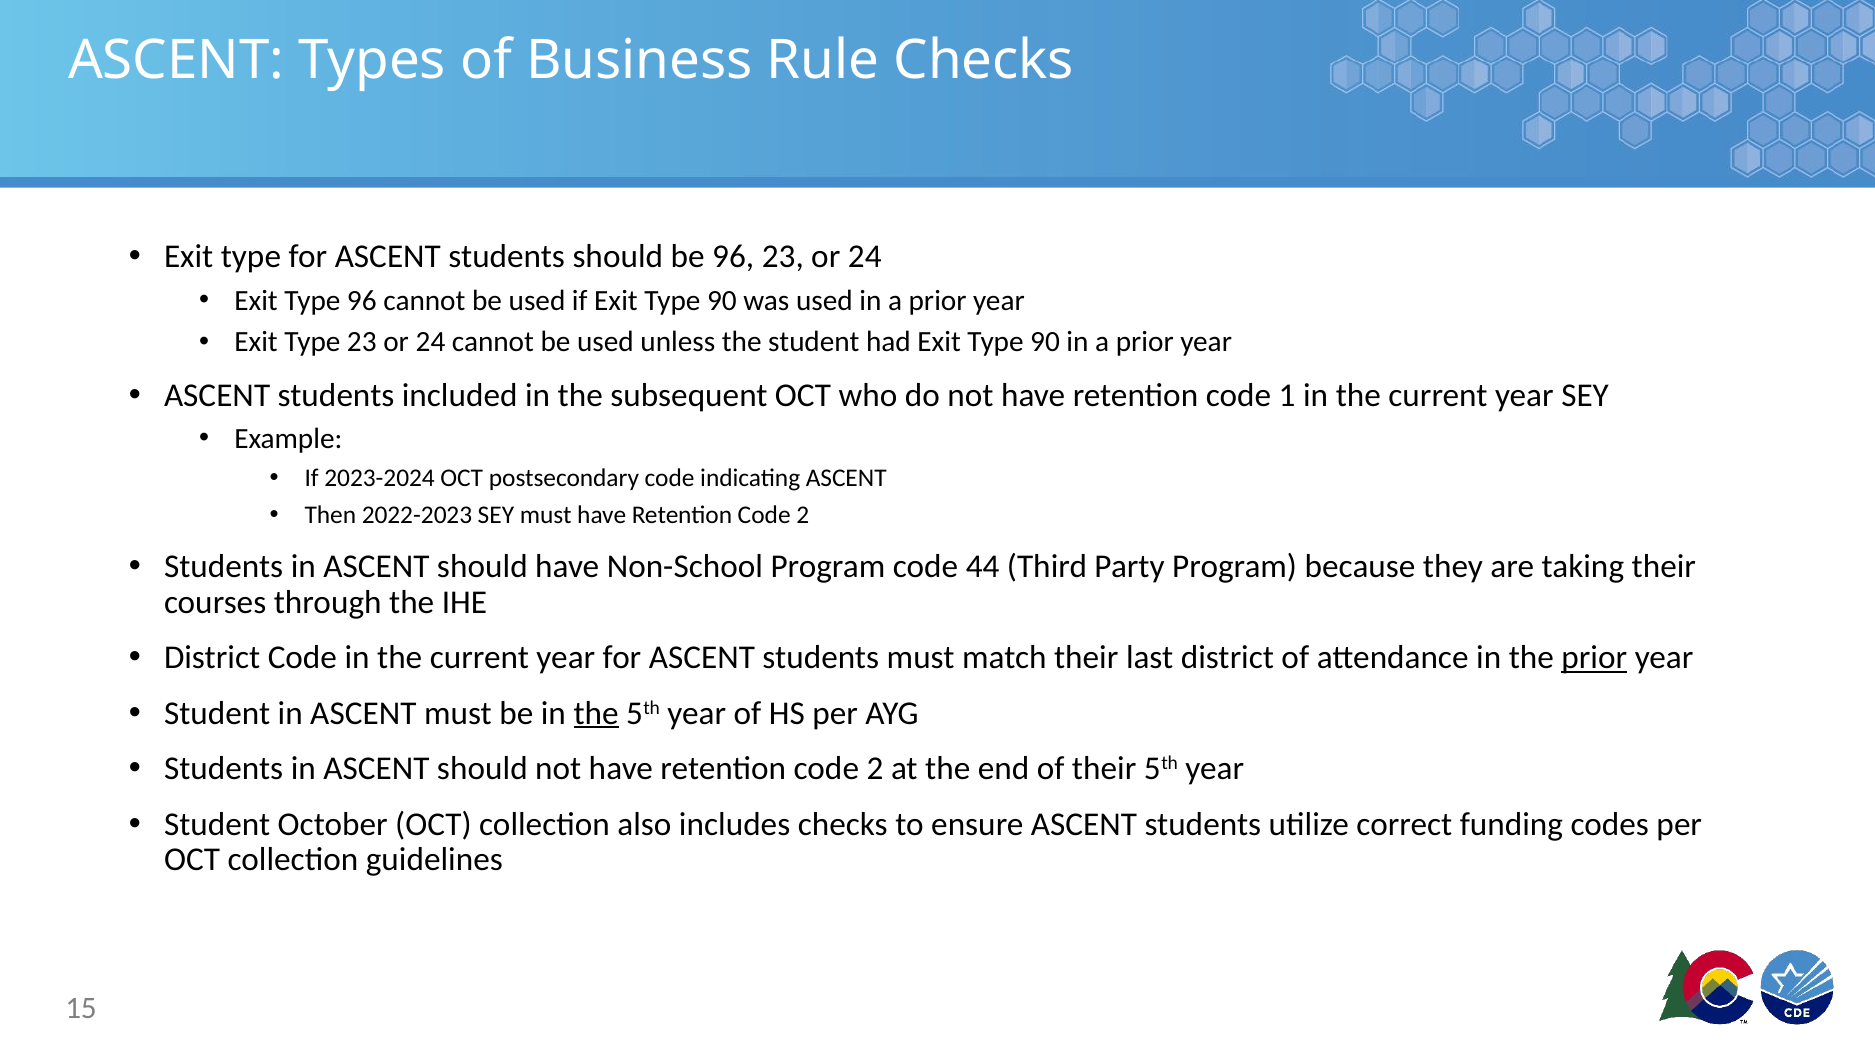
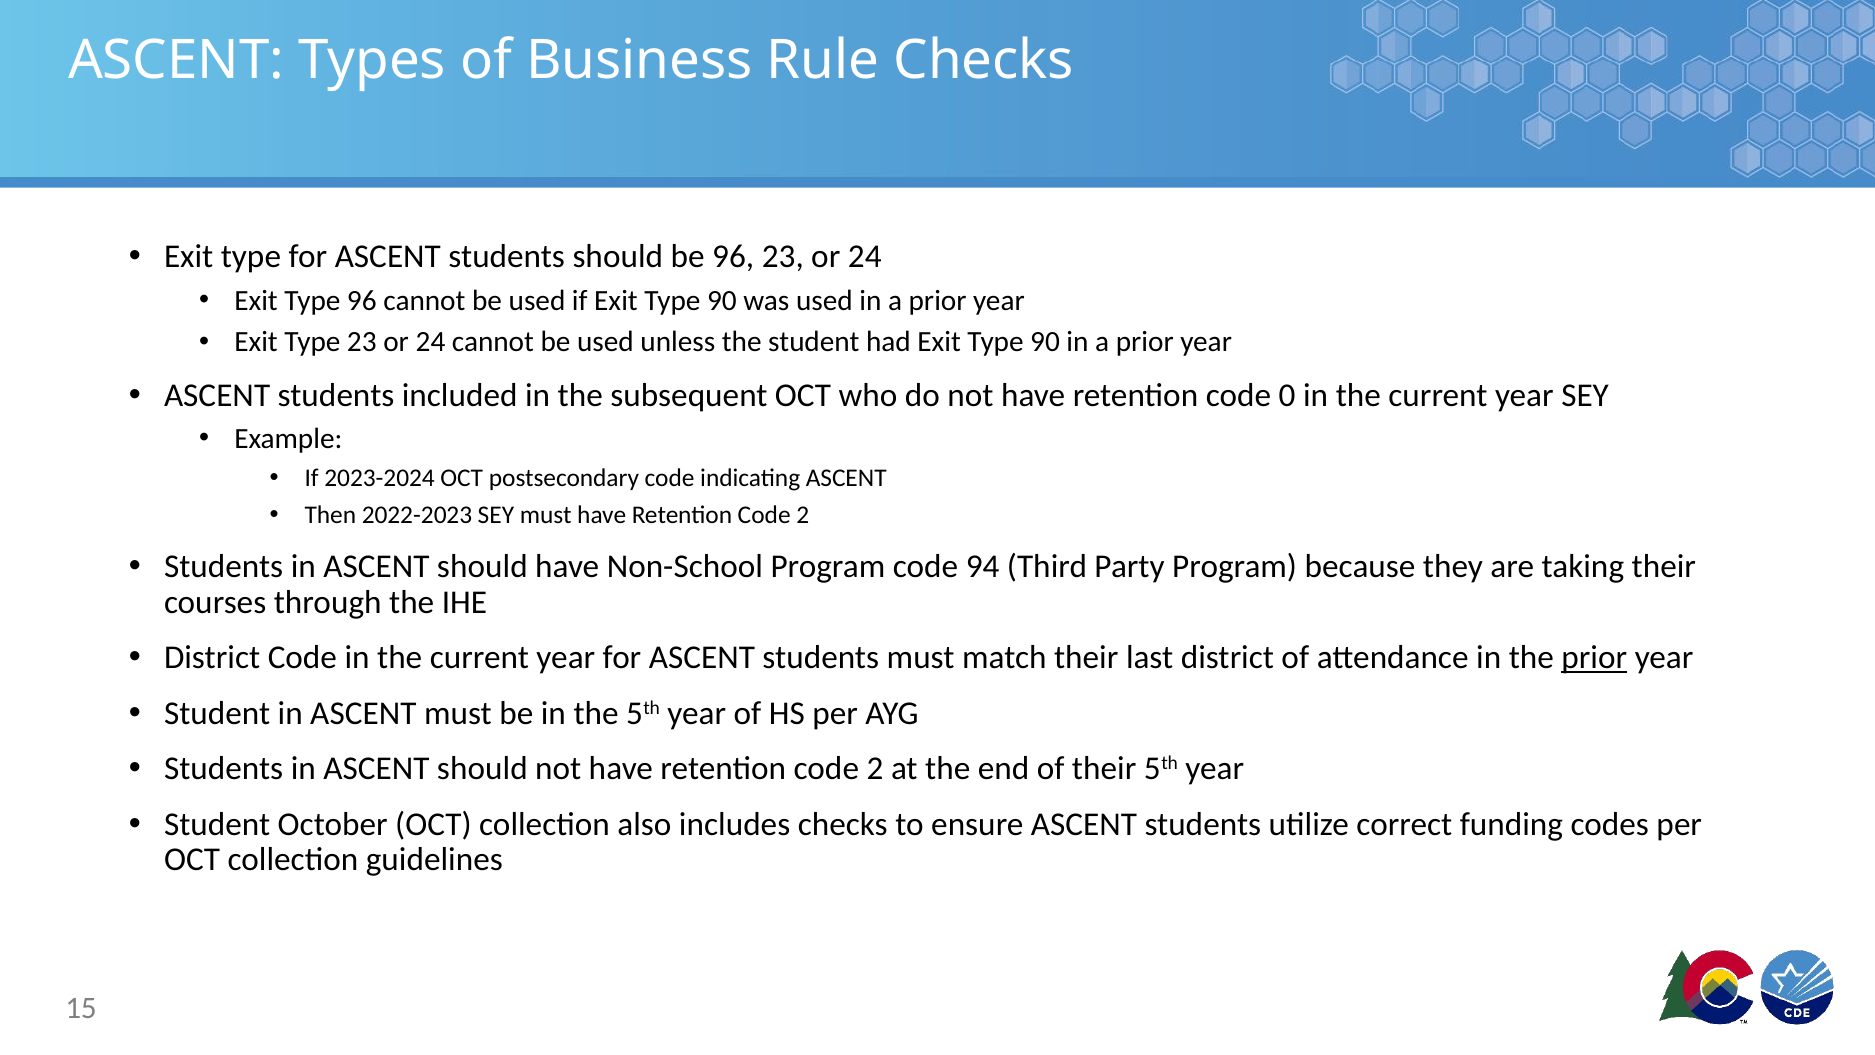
1: 1 -> 0
44: 44 -> 94
the at (596, 713) underline: present -> none
